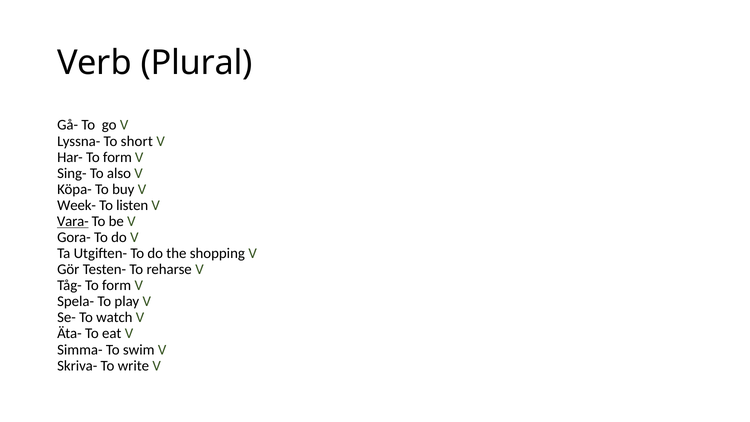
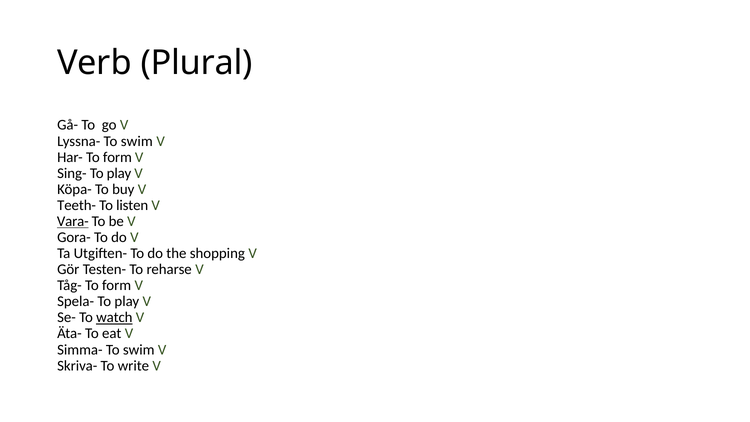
Lyssna- To short: short -> swim
Sing- To also: also -> play
Week-: Week- -> Teeth-
watch underline: none -> present
